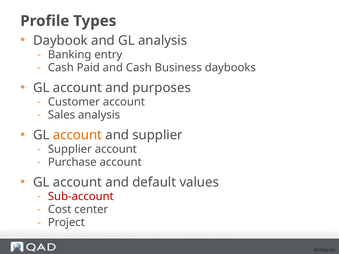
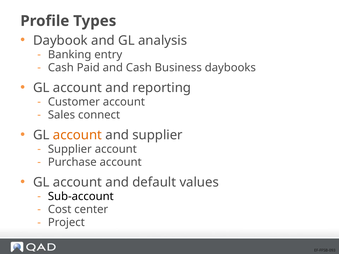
purposes: purposes -> reporting
Sales analysis: analysis -> connect
Sub-account colour: red -> black
